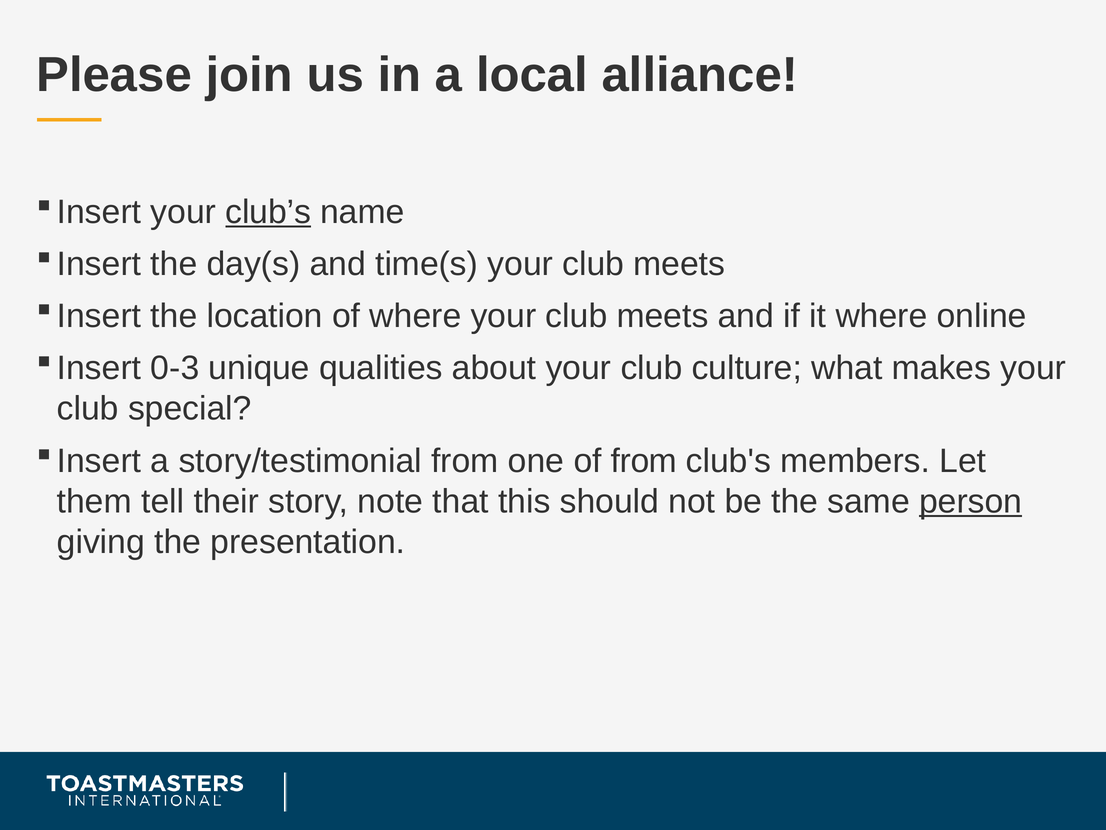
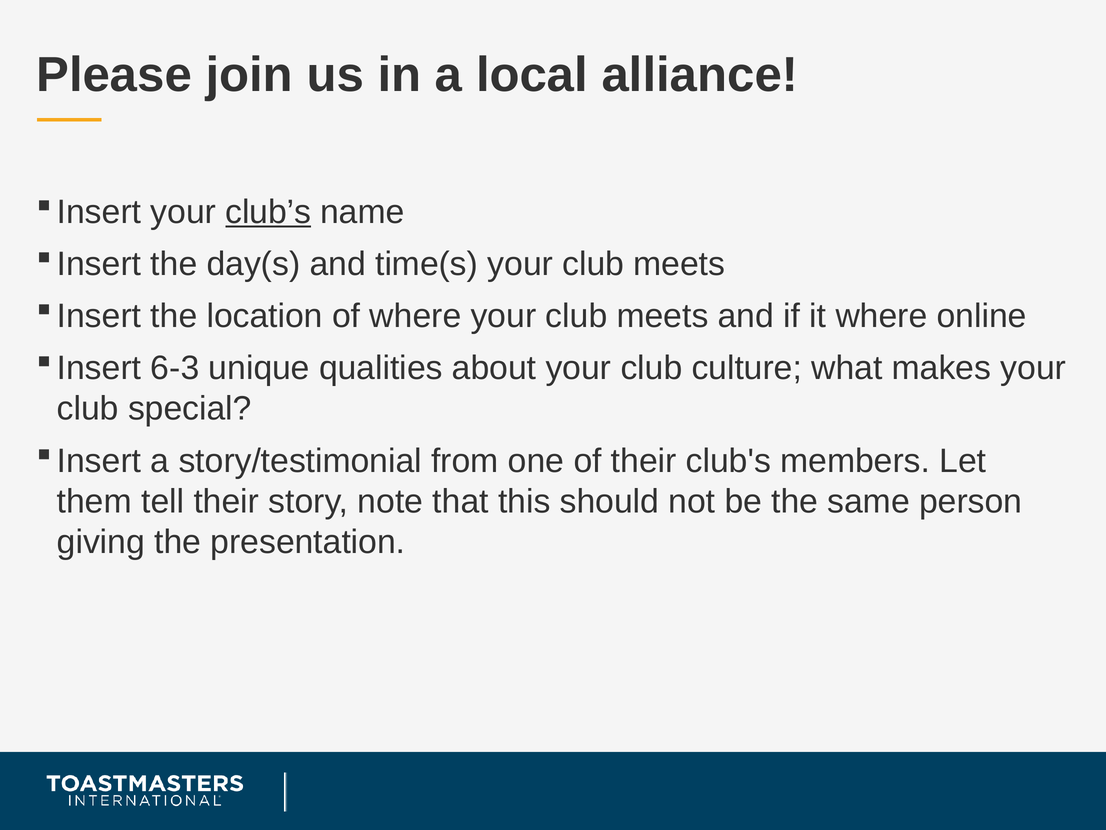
0-3: 0-3 -> 6-3
of from: from -> their
person underline: present -> none
